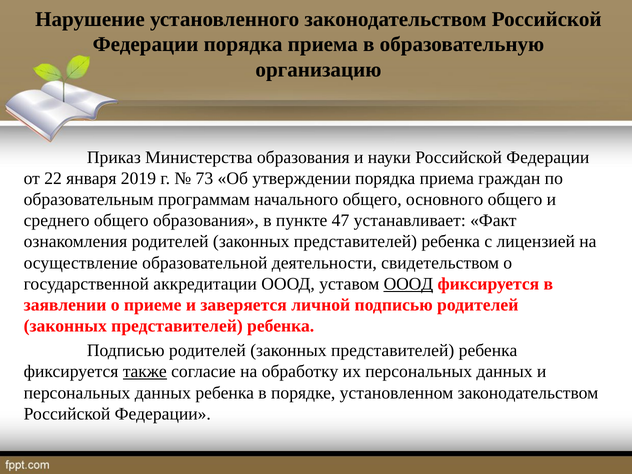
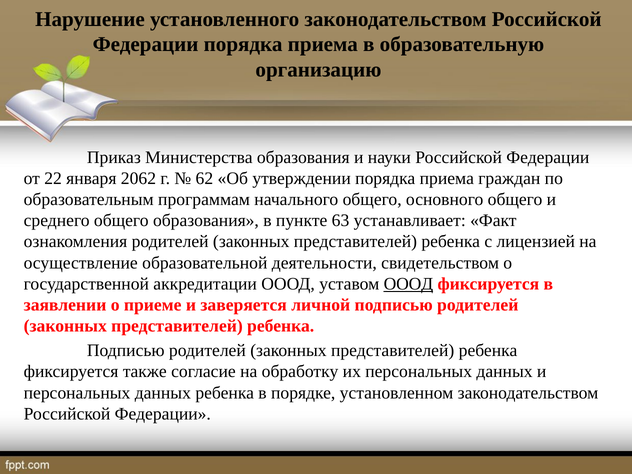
2019: 2019 -> 2062
73: 73 -> 62
47: 47 -> 63
также underline: present -> none
